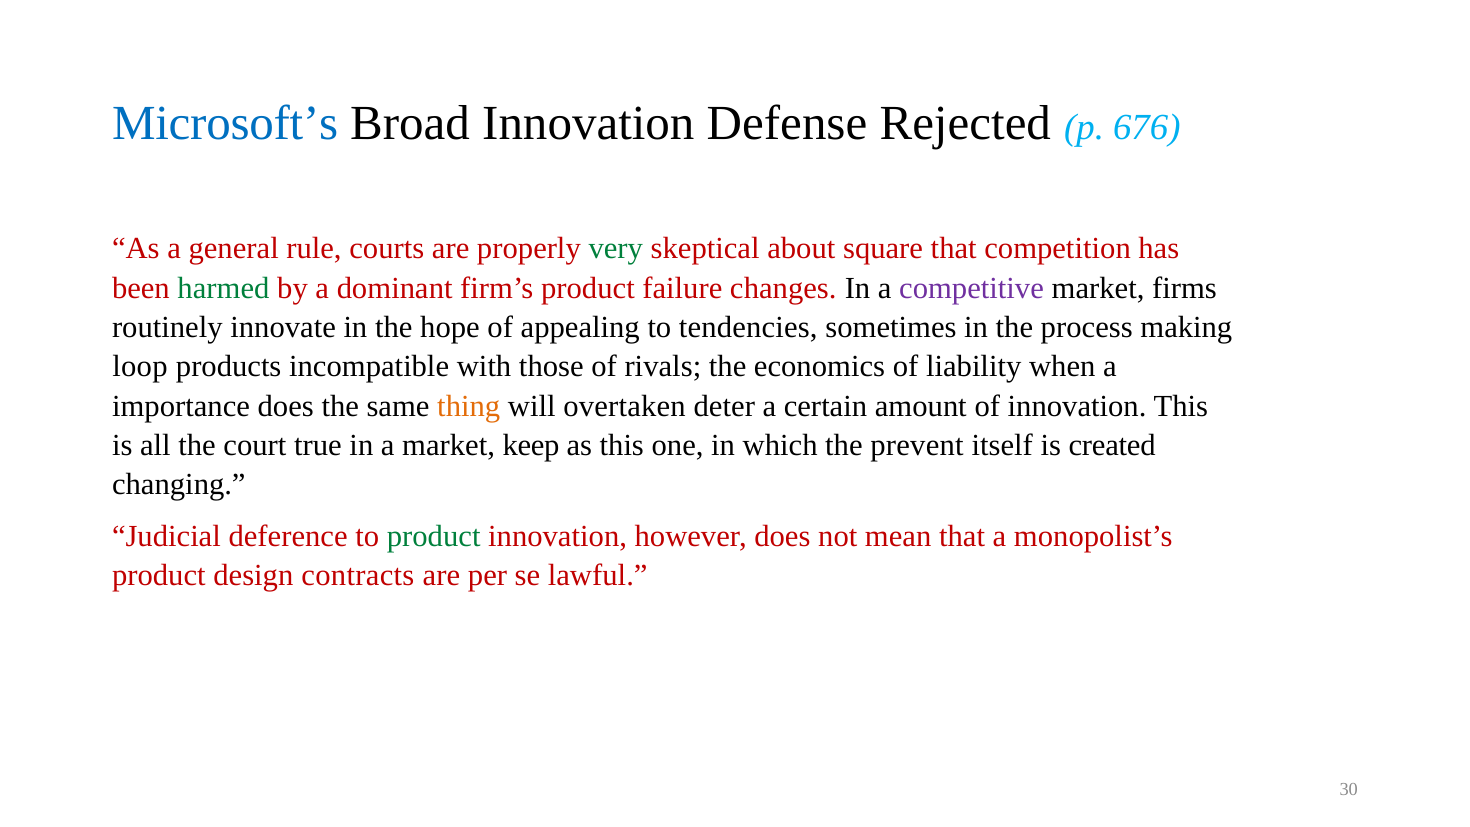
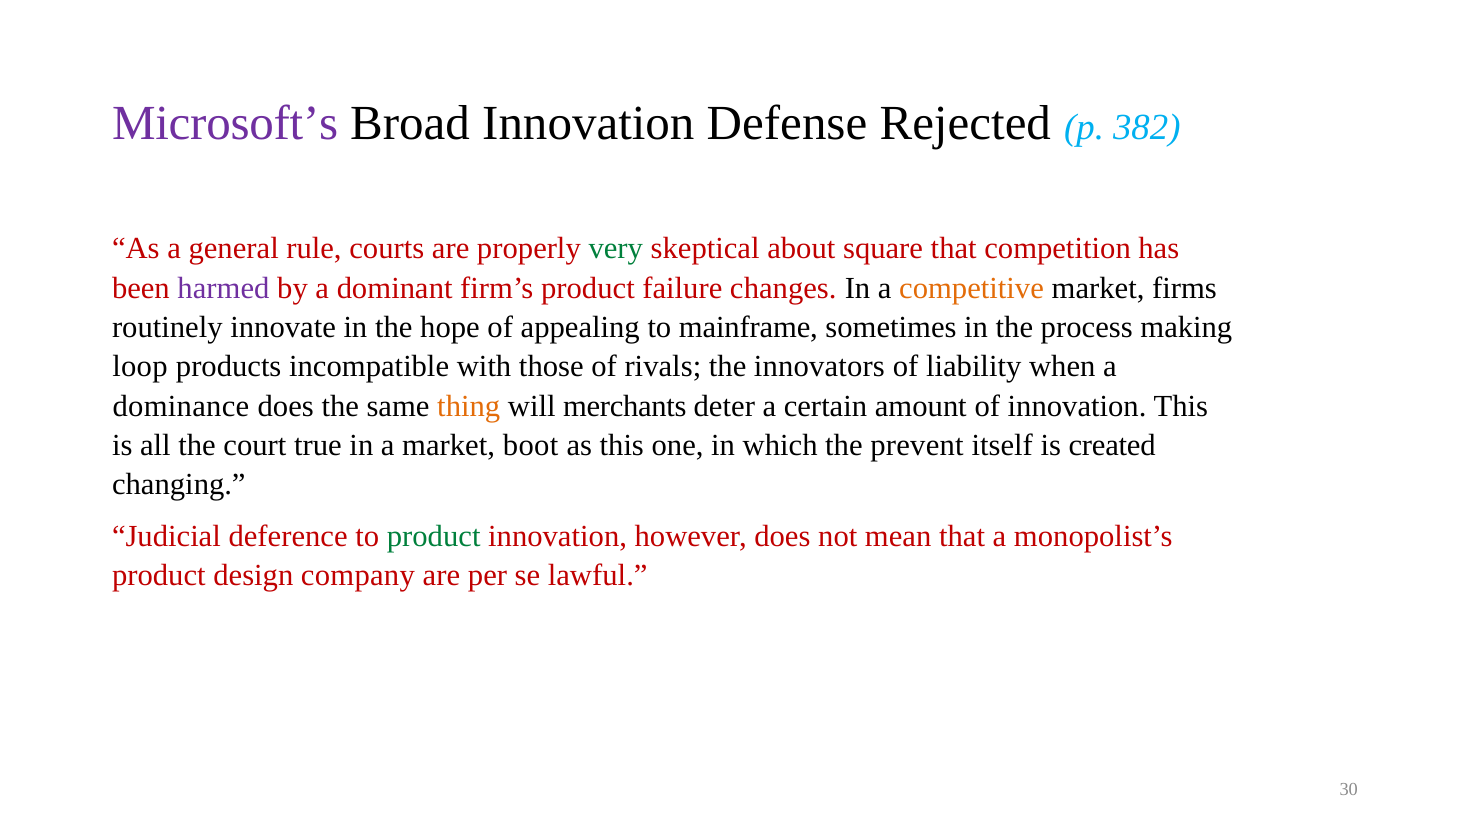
Microsoft’s colour: blue -> purple
676: 676 -> 382
harmed colour: green -> purple
competitive colour: purple -> orange
tendencies: tendencies -> mainframe
economics: economics -> innovators
importance: importance -> dominance
overtaken: overtaken -> merchants
keep: keep -> boot
contracts: contracts -> company
